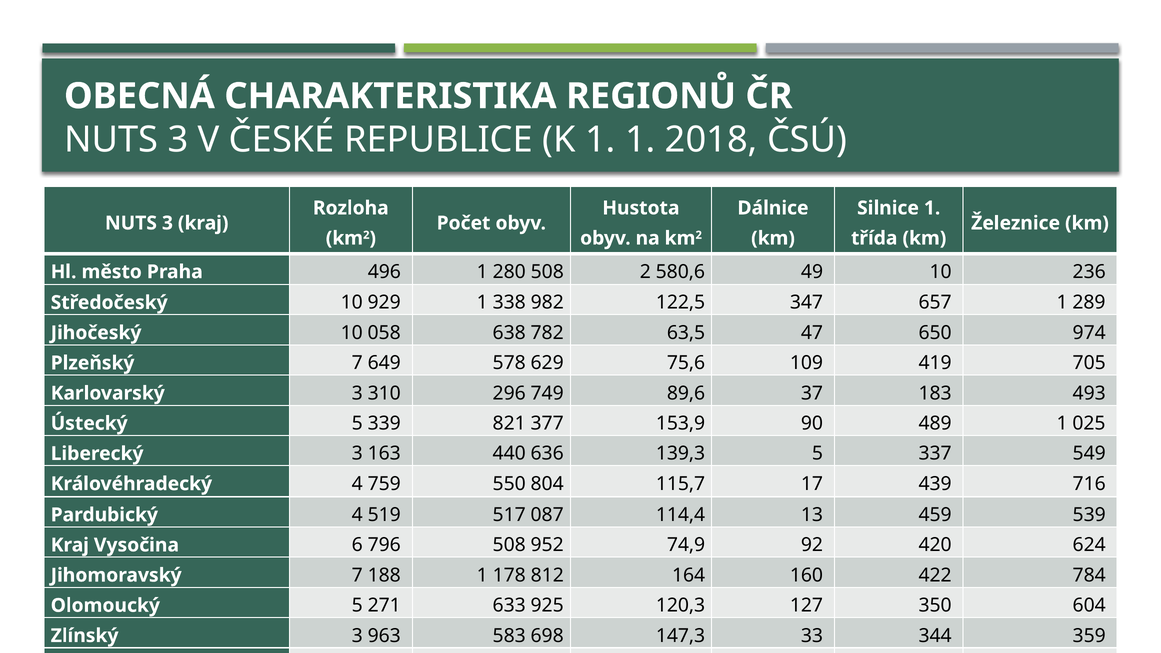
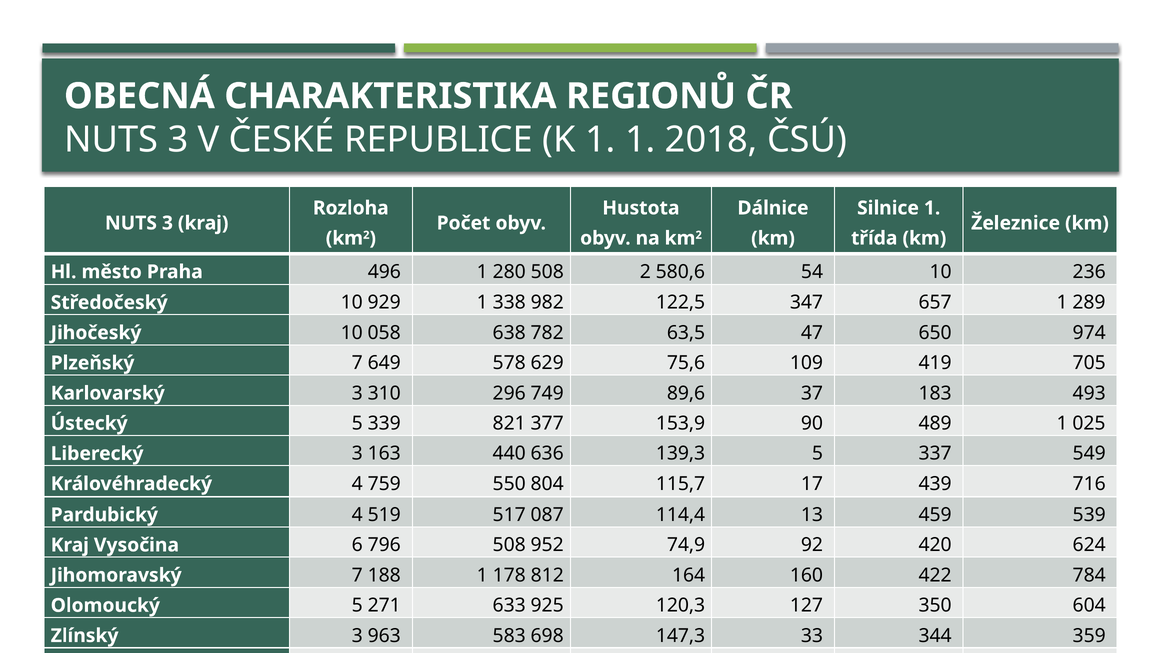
49: 49 -> 54
